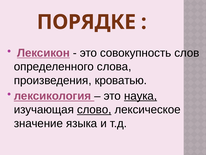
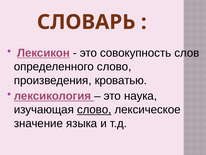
ПОРЯДКЕ: ПОРЯДКЕ -> СЛОВАРЬ
определенного слова: слова -> слово
наука underline: present -> none
